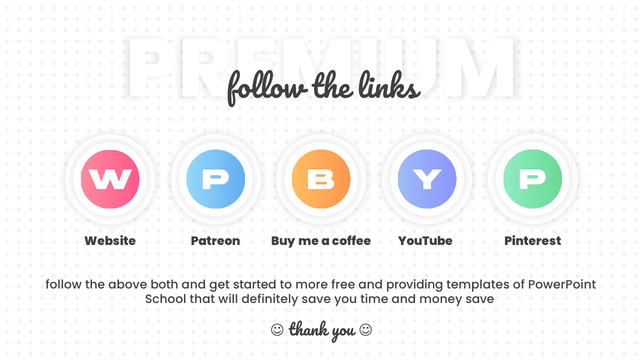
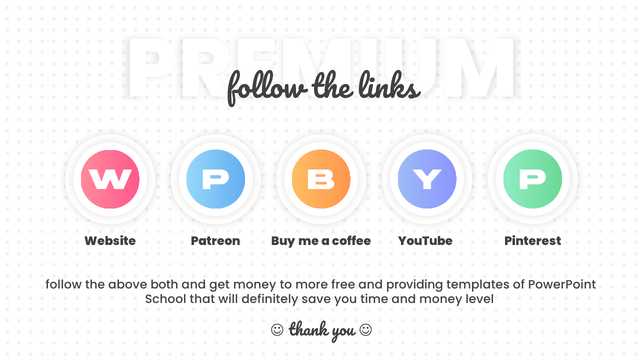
get started: started -> money
money save: save -> level
